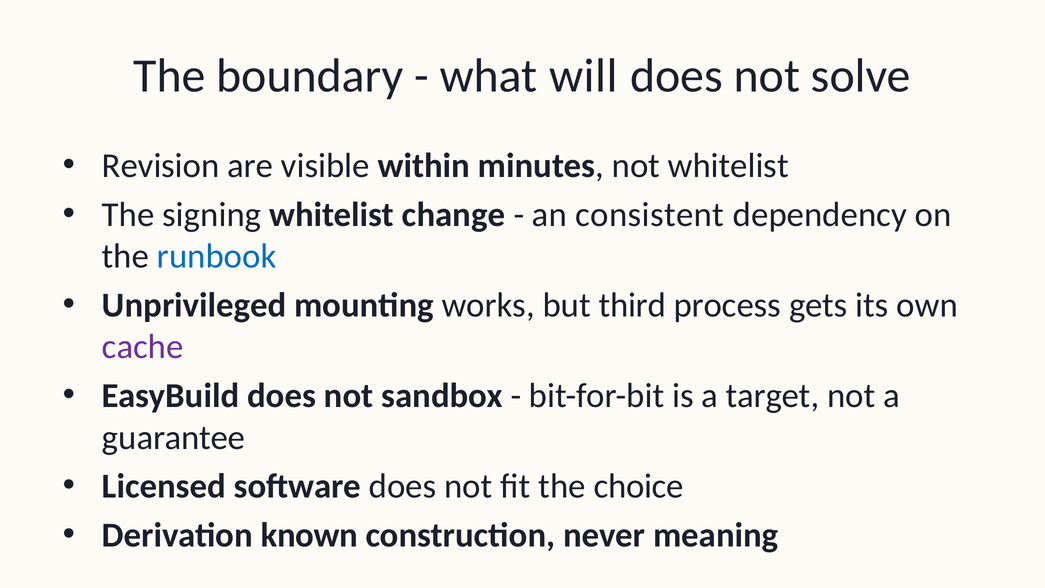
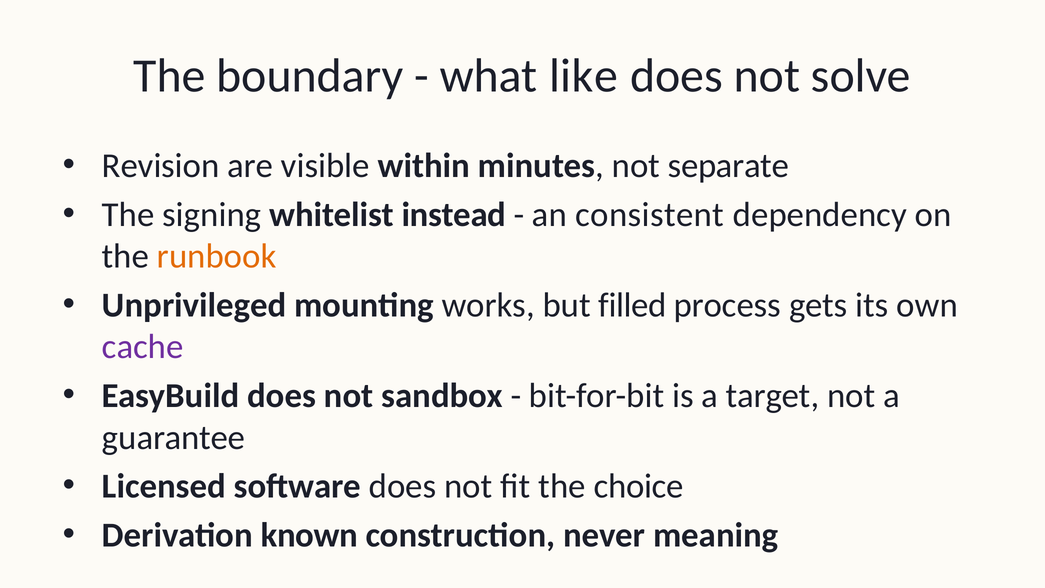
will: will -> like
not whitelist: whitelist -> separate
change: change -> instead
runbook colour: blue -> orange
third: third -> filled
